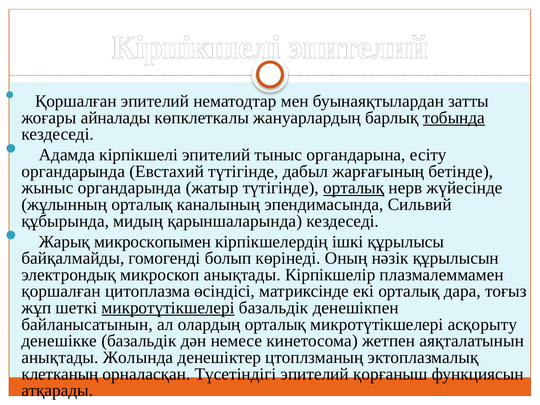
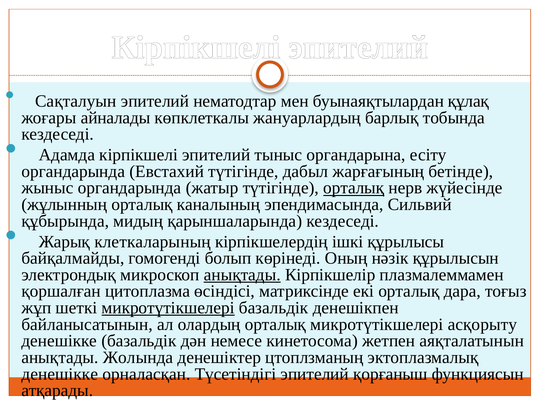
Қоршалған at (76, 101): Қоршалған -> Сақталуын
затты: затты -> құлақ
тобында underline: present -> none
микрoскопымен: микрoскопымен -> клеткаларының
анықтады at (242, 275) underline: none -> present
клетканың at (60, 374): клетканың -> денешікке
